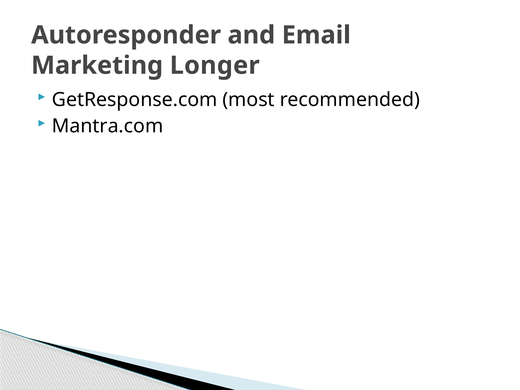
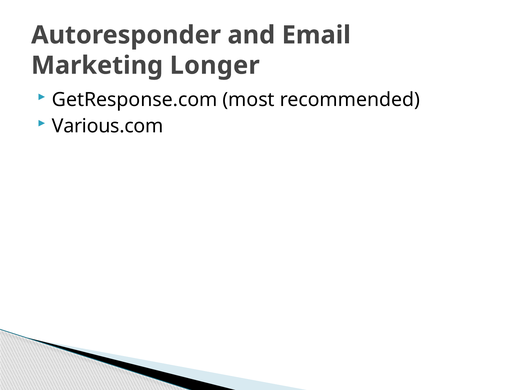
Mantra.com: Mantra.com -> Various.com
